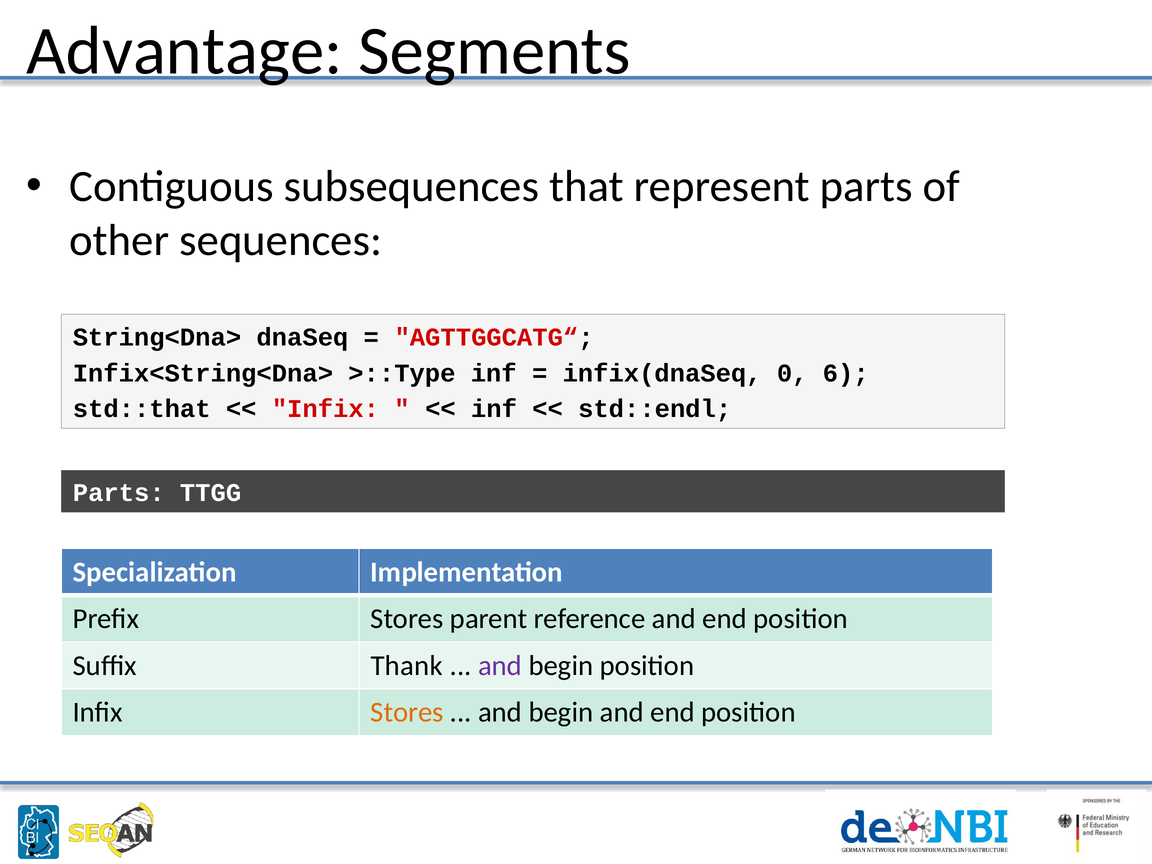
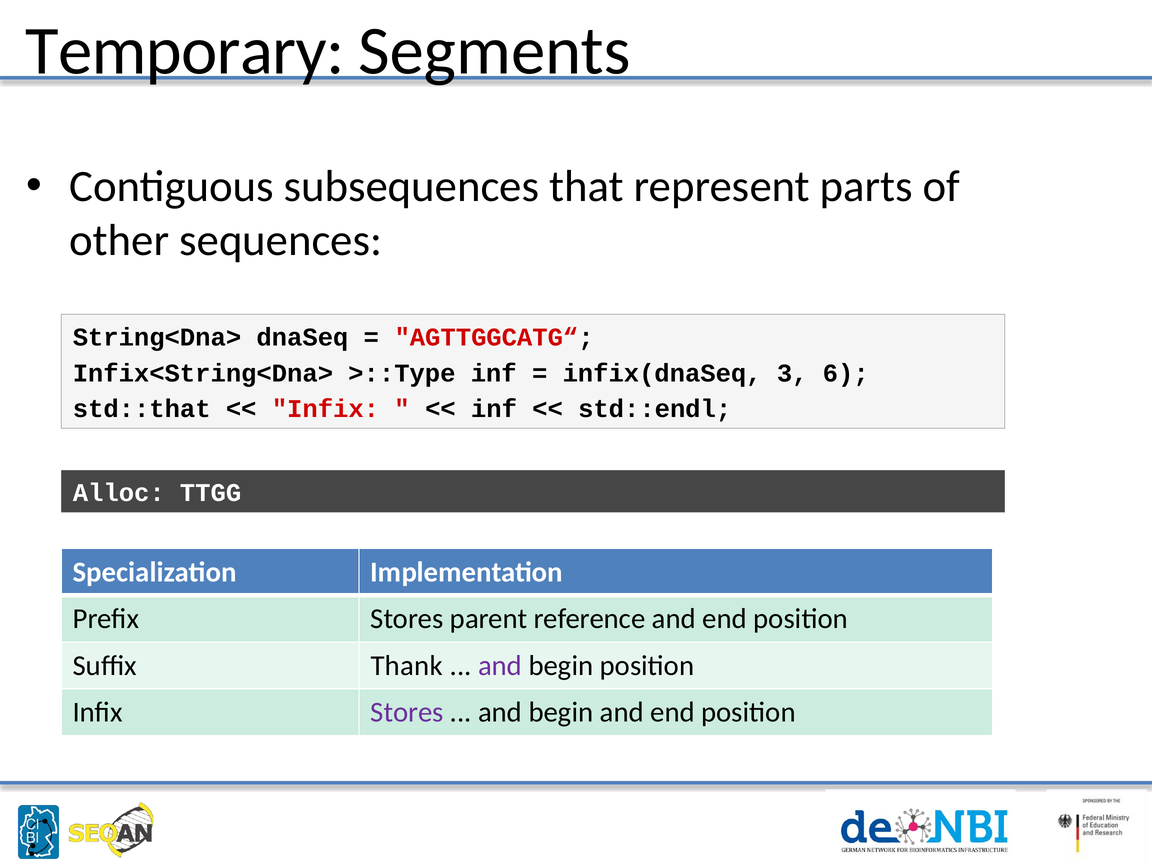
Advantage: Advantage -> Temporary
0: 0 -> 3
Parts at (119, 493): Parts -> Alloc
Stores at (407, 712) colour: orange -> purple
